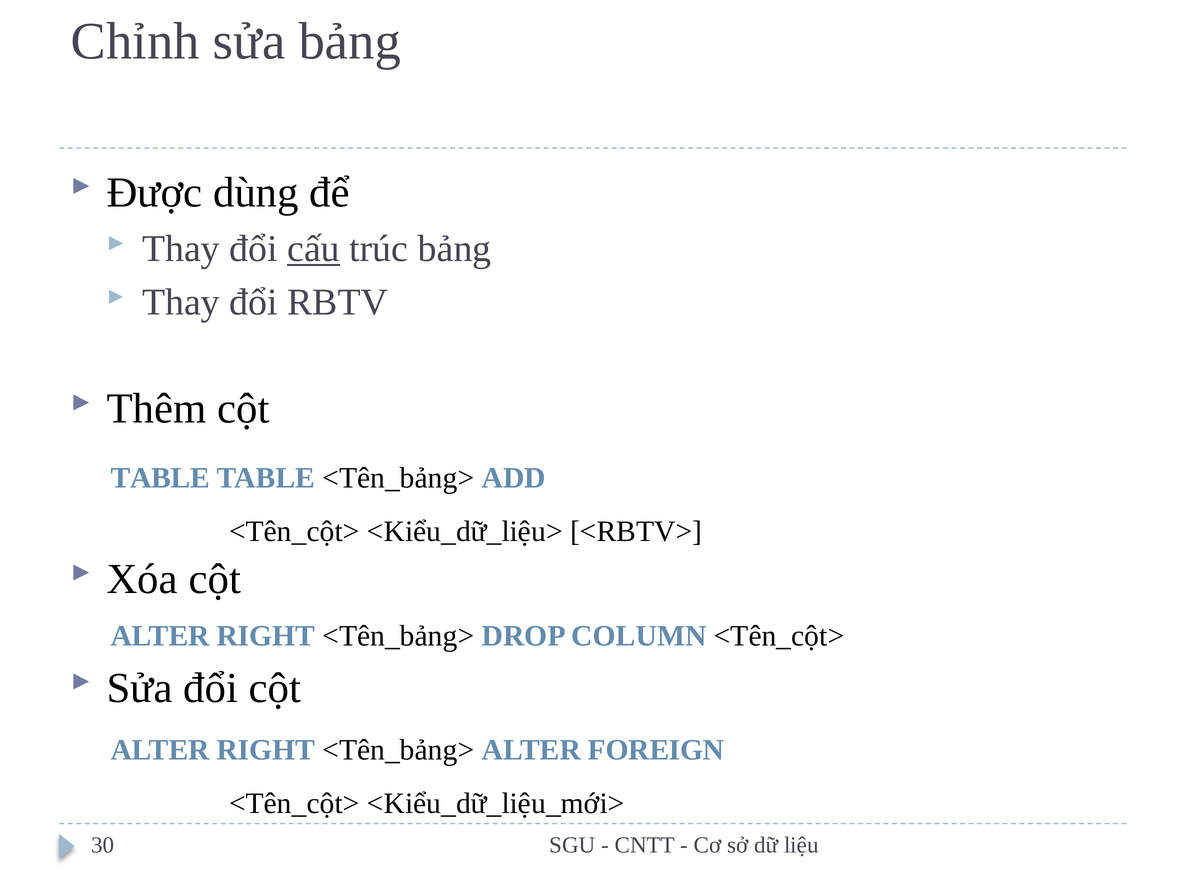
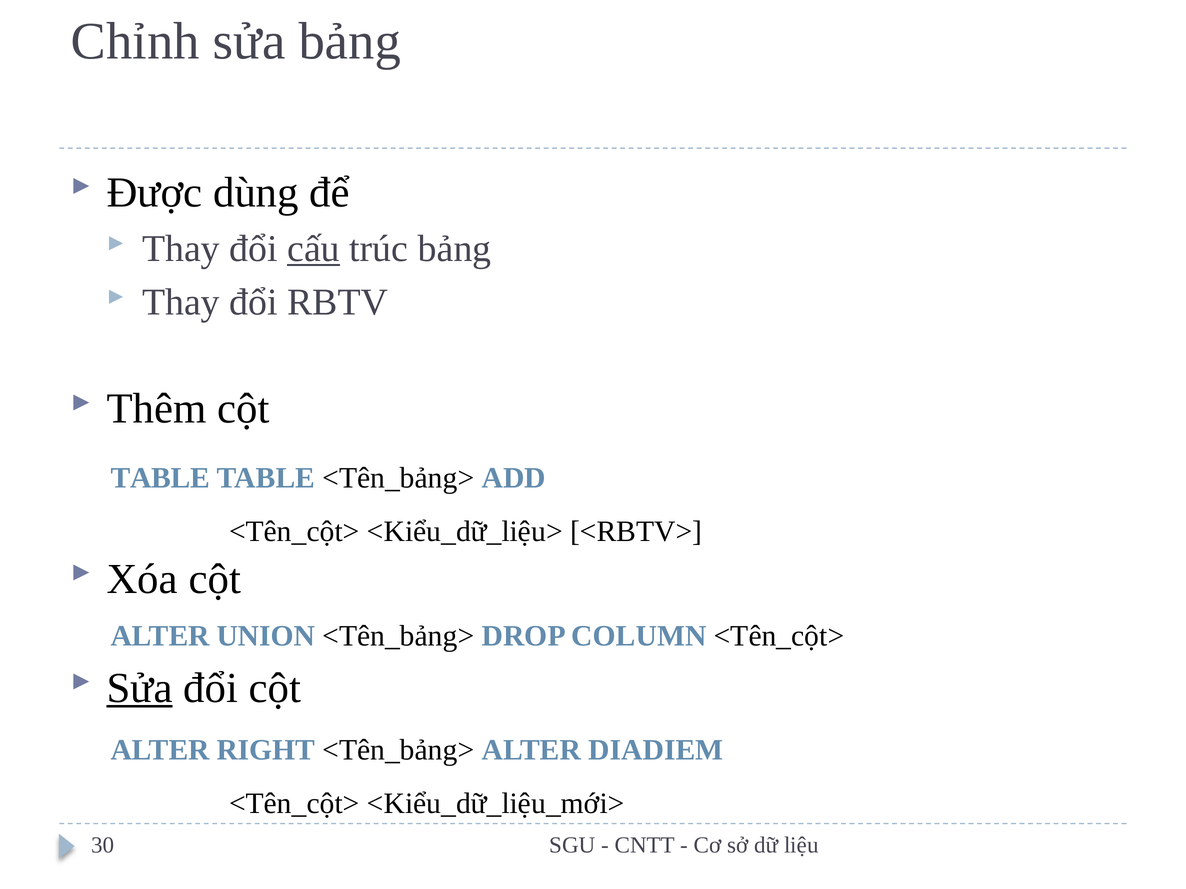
RIGHT at (266, 636): RIGHT -> UNION
Sửa at (140, 688) underline: none -> present
FOREIGN: FOREIGN -> DIADIEM
